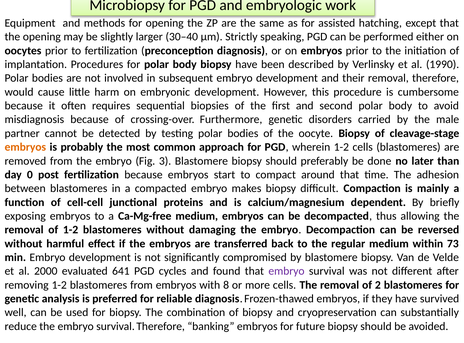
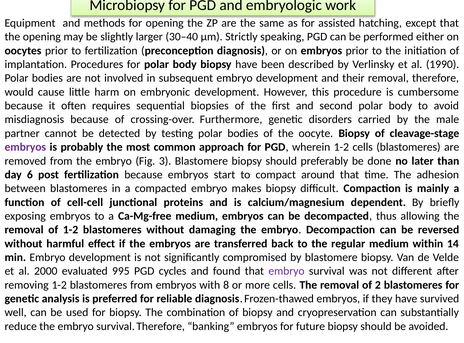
embryos at (25, 147) colour: orange -> purple
0: 0 -> 6
73: 73 -> 14
641: 641 -> 995
